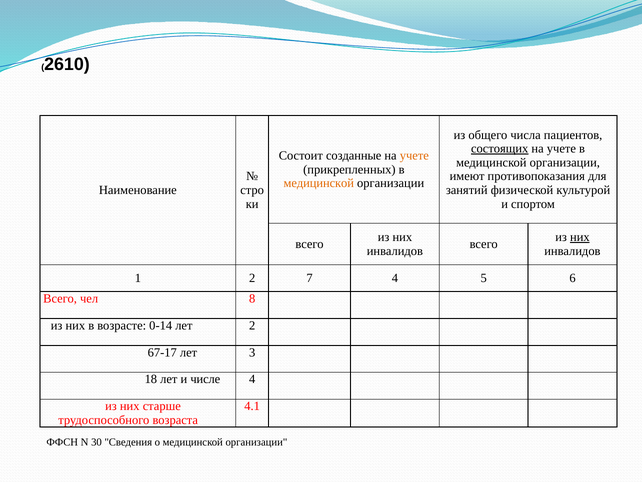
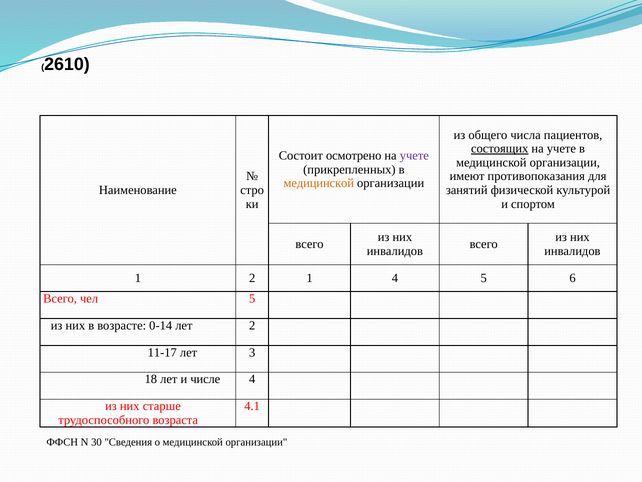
созданные: созданные -> осмотрено
учете at (414, 155) colour: orange -> purple
них at (580, 237) underline: present -> none
2 7: 7 -> 1
чел 8: 8 -> 5
67-17: 67-17 -> 11-17
